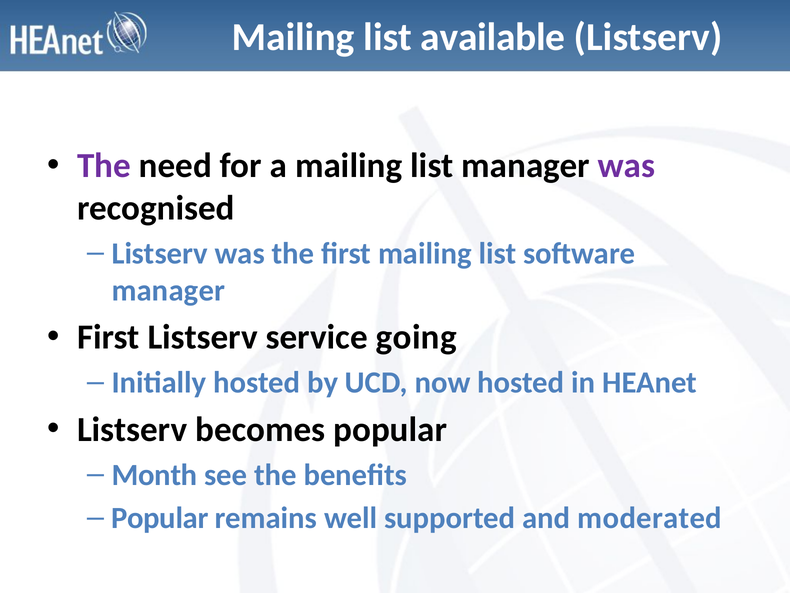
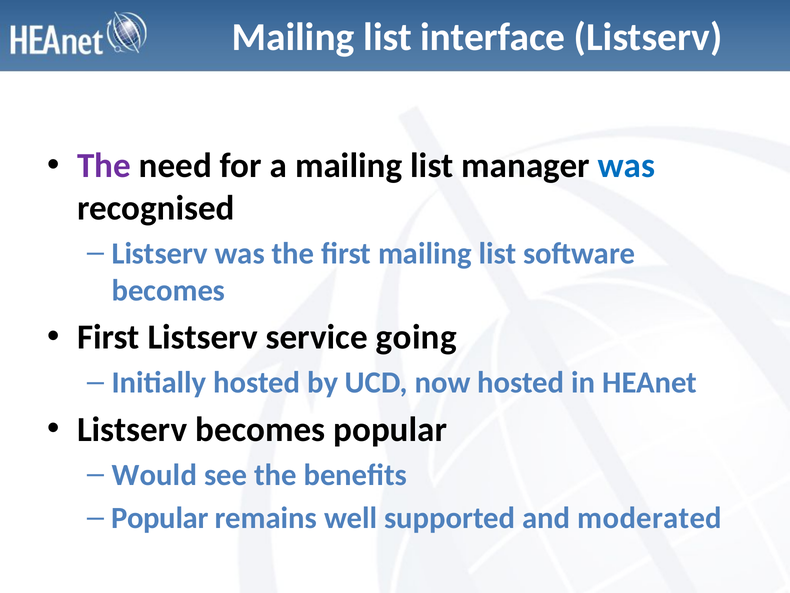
available: available -> interface
was at (626, 166) colour: purple -> blue
manager at (168, 290): manager -> becomes
Month: Month -> Would
